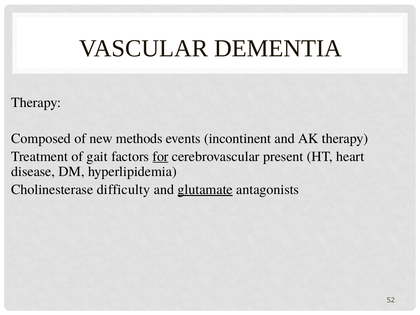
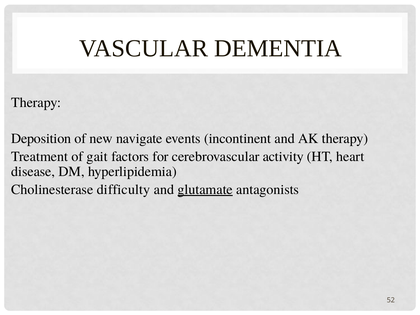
Composed: Composed -> Deposition
methods: methods -> navigate
for underline: present -> none
present: present -> activity
